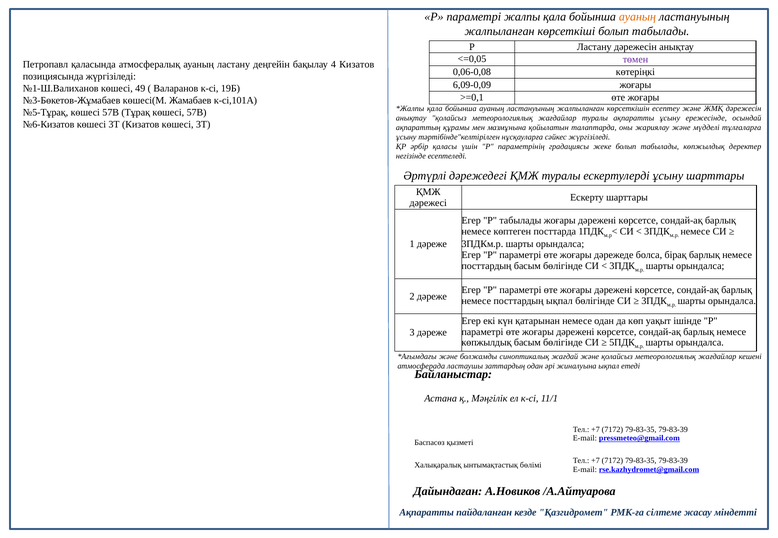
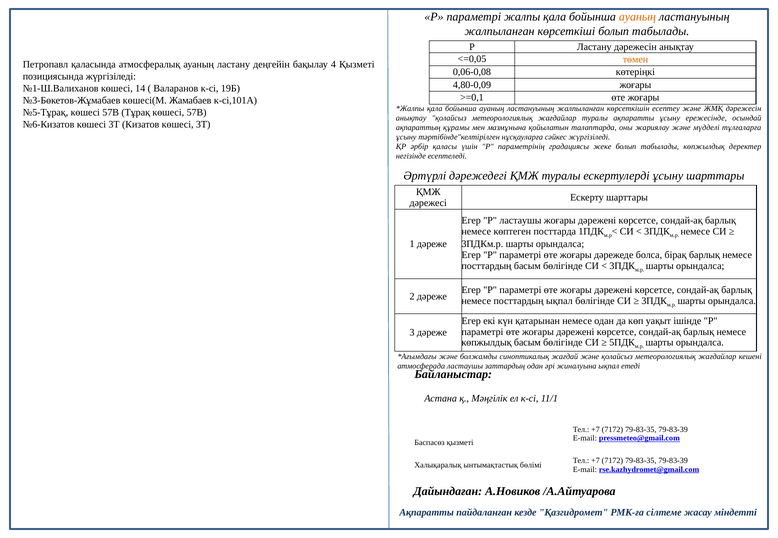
төмен colour: purple -> orange
4 Кизатов: Кизатов -> Қызметі
6,09-0,09: 6,09-0,09 -> 4,80-0,09
49: 49 -> 14
Р табылады: табылады -> ластаушы
